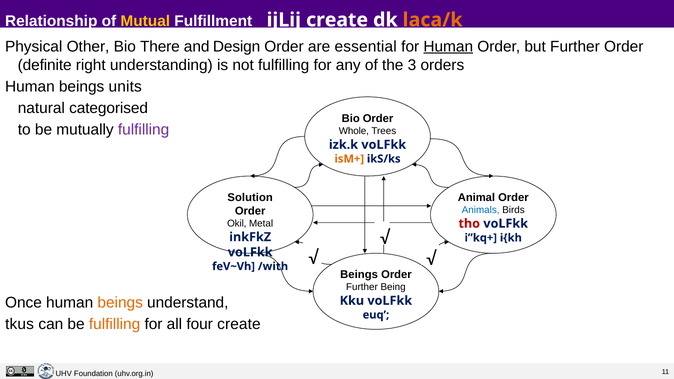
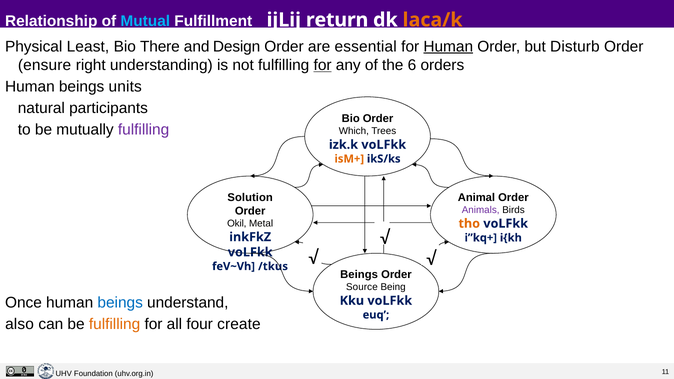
Mutual colour: yellow -> light blue
ijLij create: create -> return
Other: Other -> Least
but Further: Further -> Disturb
definite: definite -> ensure
for at (323, 65) underline: none -> present
3: 3 -> 6
categorised: categorised -> participants
Whole: Whole -> Which
Animals colour: blue -> purple
tho colour: red -> orange
/with: /with -> /tkus
Further at (362, 287): Further -> Source
beings at (120, 303) colour: orange -> blue
tkus: tkus -> also
